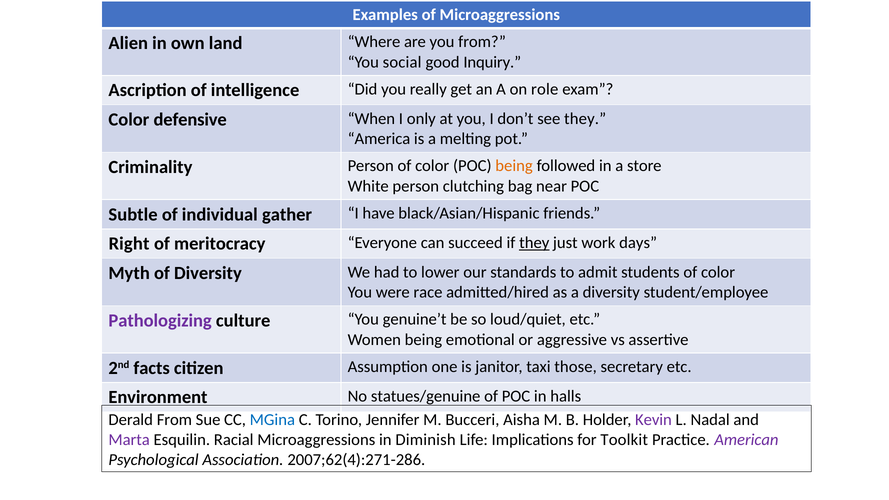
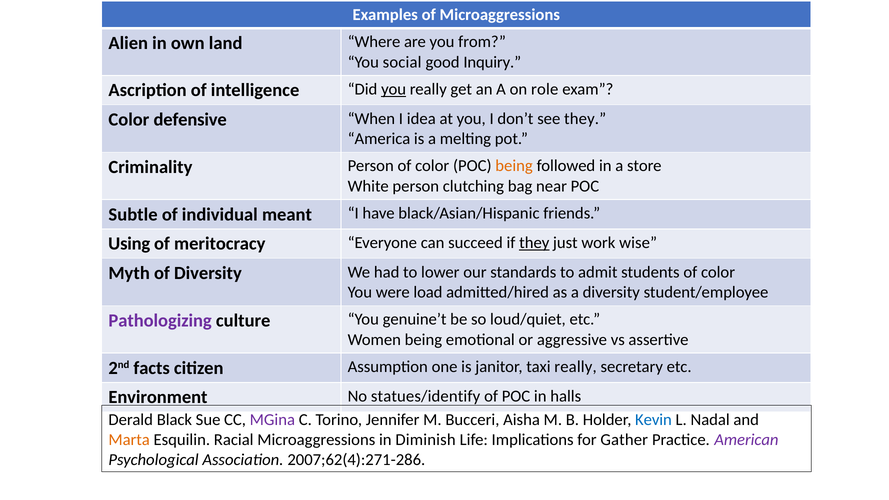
you at (394, 89) underline: none -> present
only: only -> idea
gather: gather -> meant
Right: Right -> Using
days: days -> wise
race: race -> load
taxi those: those -> really
statues/genuine: statues/genuine -> statues/identify
Derald From: From -> Black
MGina colour: blue -> purple
Kevin colour: purple -> blue
Marta colour: purple -> orange
Toolkit: Toolkit -> Gather
